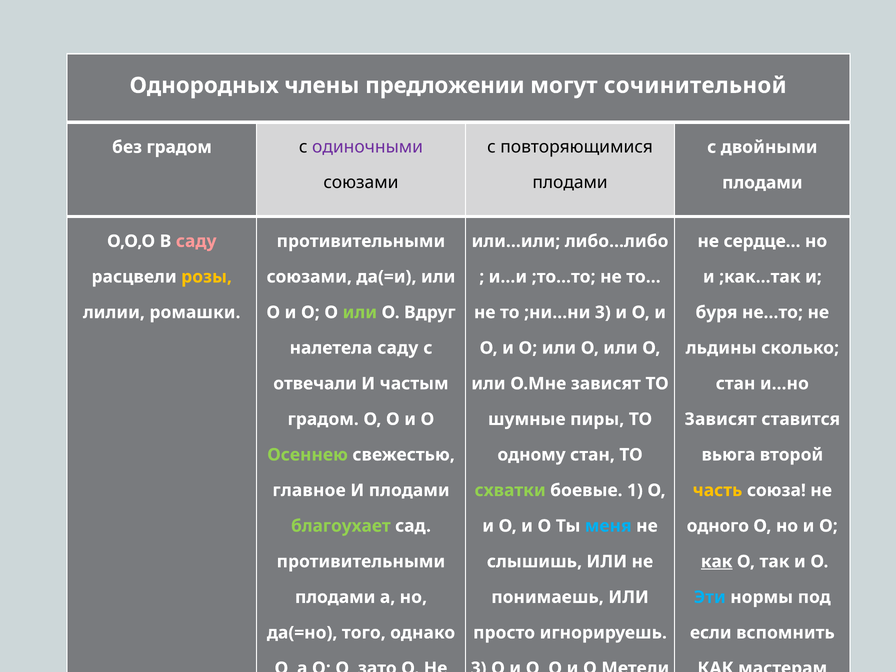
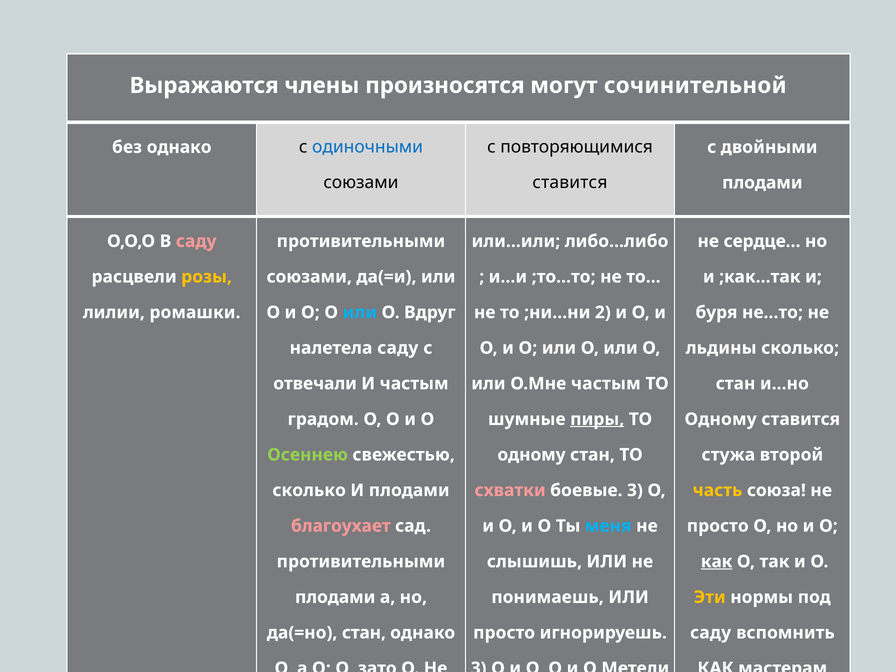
Однородных: Однородных -> Выражаются
предложении: предложении -> произносятся
без градом: градом -> однако
одиночными colour: purple -> blue
плодами at (570, 183): плодами -> ставится
или at (360, 312) colour: light green -> light blue
;ни…ни 3: 3 -> 2
Ο.Мне зависят: зависят -> частым
пиры underline: none -> present
Зависят at (721, 419): Зависят -> Одному
вьюга at (728, 455): вьюга -> стужа
главное at (309, 490): главное -> сколько
схватки colour: light green -> pink
боевые 1: 1 -> 3
благоухает colour: light green -> pink
одного at (718, 526): одного -> просто
Эти colour: light blue -> yellow
да(=но того: того -> стан
если at (711, 633): если -> саду
